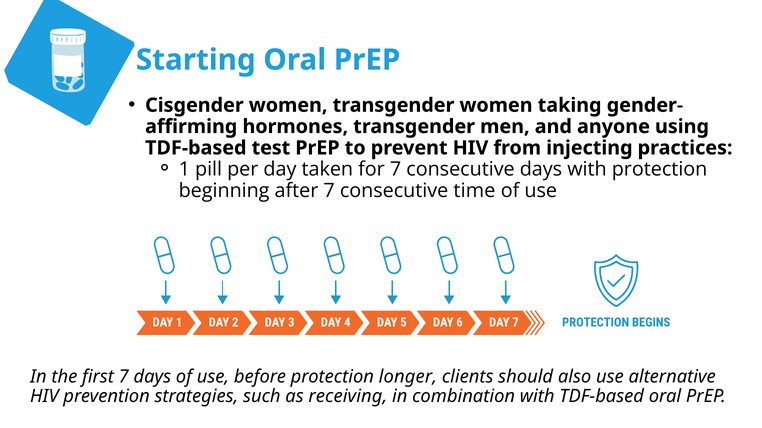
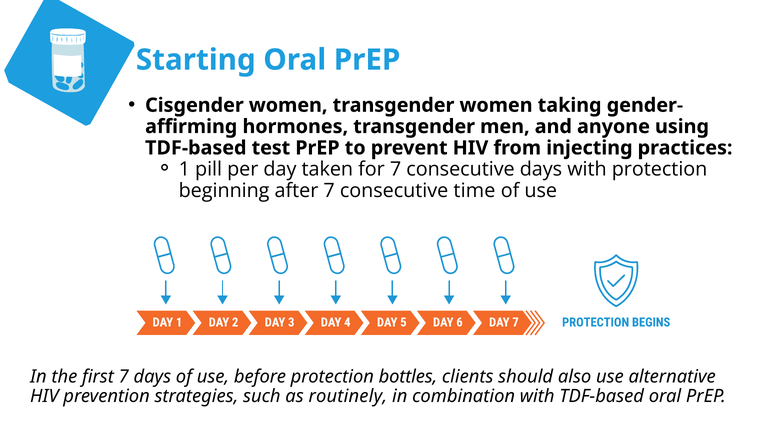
longer: longer -> bottles
receiving: receiving -> routinely
